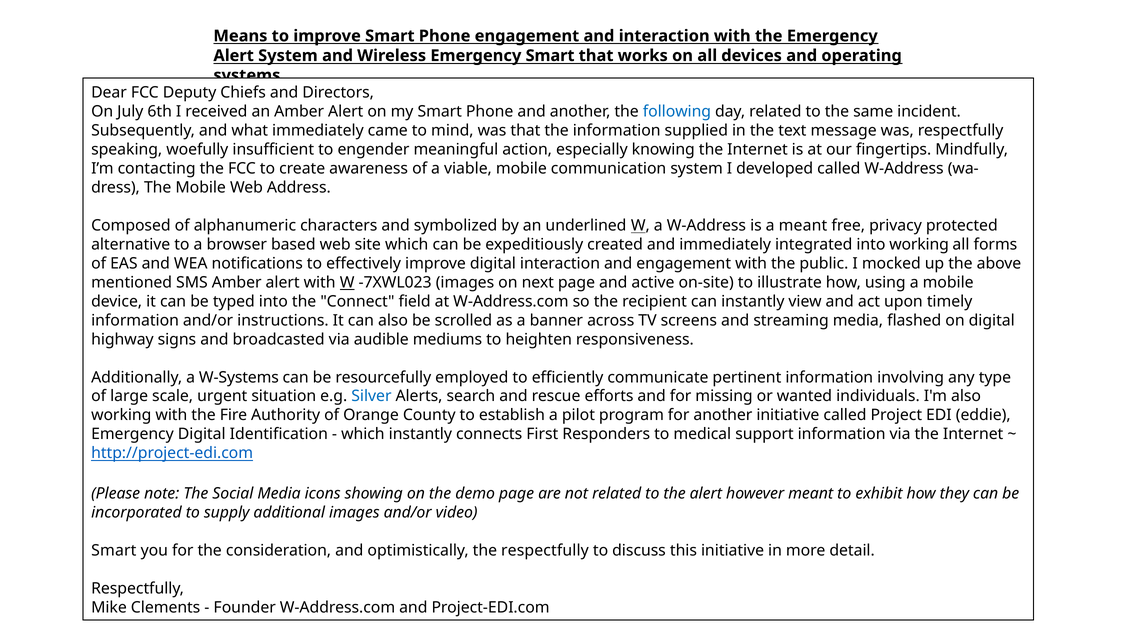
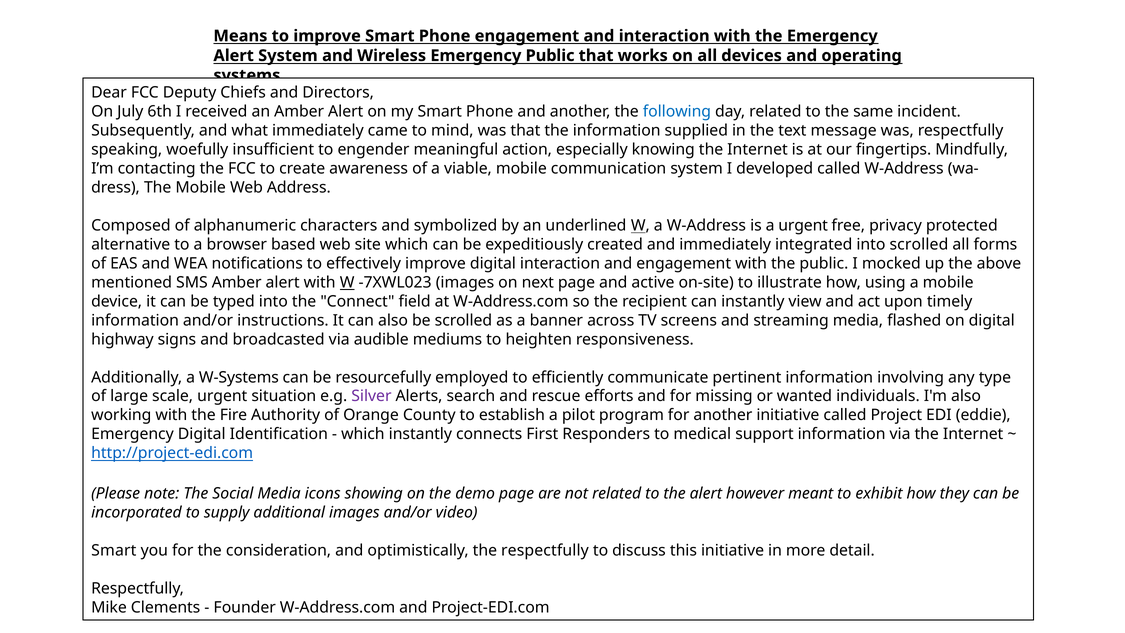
Emergency Smart: Smart -> Public
a meant: meant -> urgent
into working: working -> scrolled
Silver colour: blue -> purple
